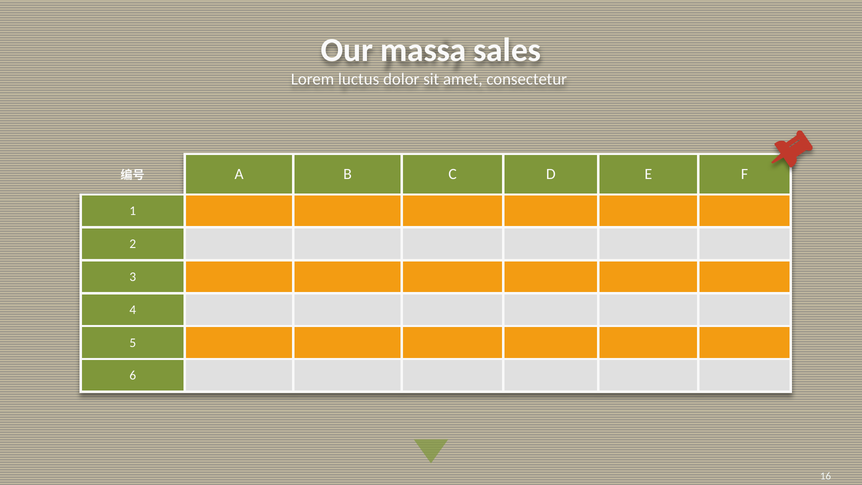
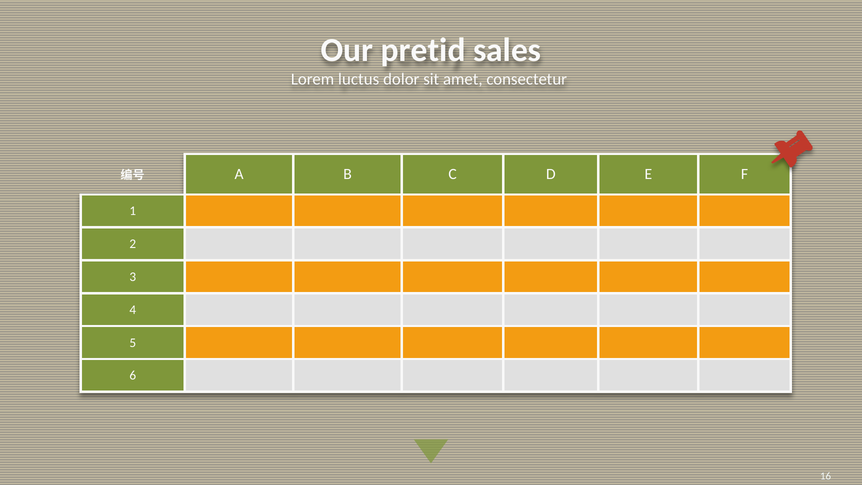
massa: massa -> pretid
